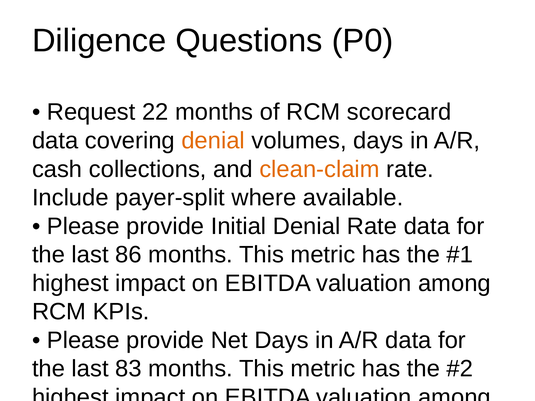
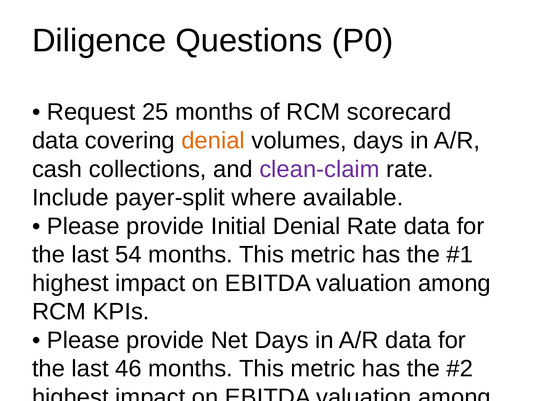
22: 22 -> 25
clean-claim colour: orange -> purple
86: 86 -> 54
83: 83 -> 46
